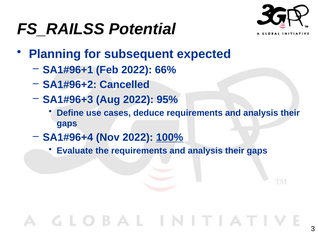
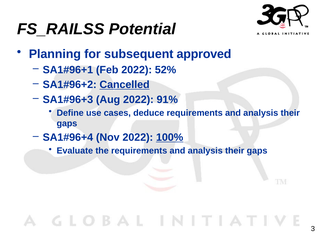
expected: expected -> approved
66%: 66% -> 52%
Cancelled underline: none -> present
95%: 95% -> 91%
